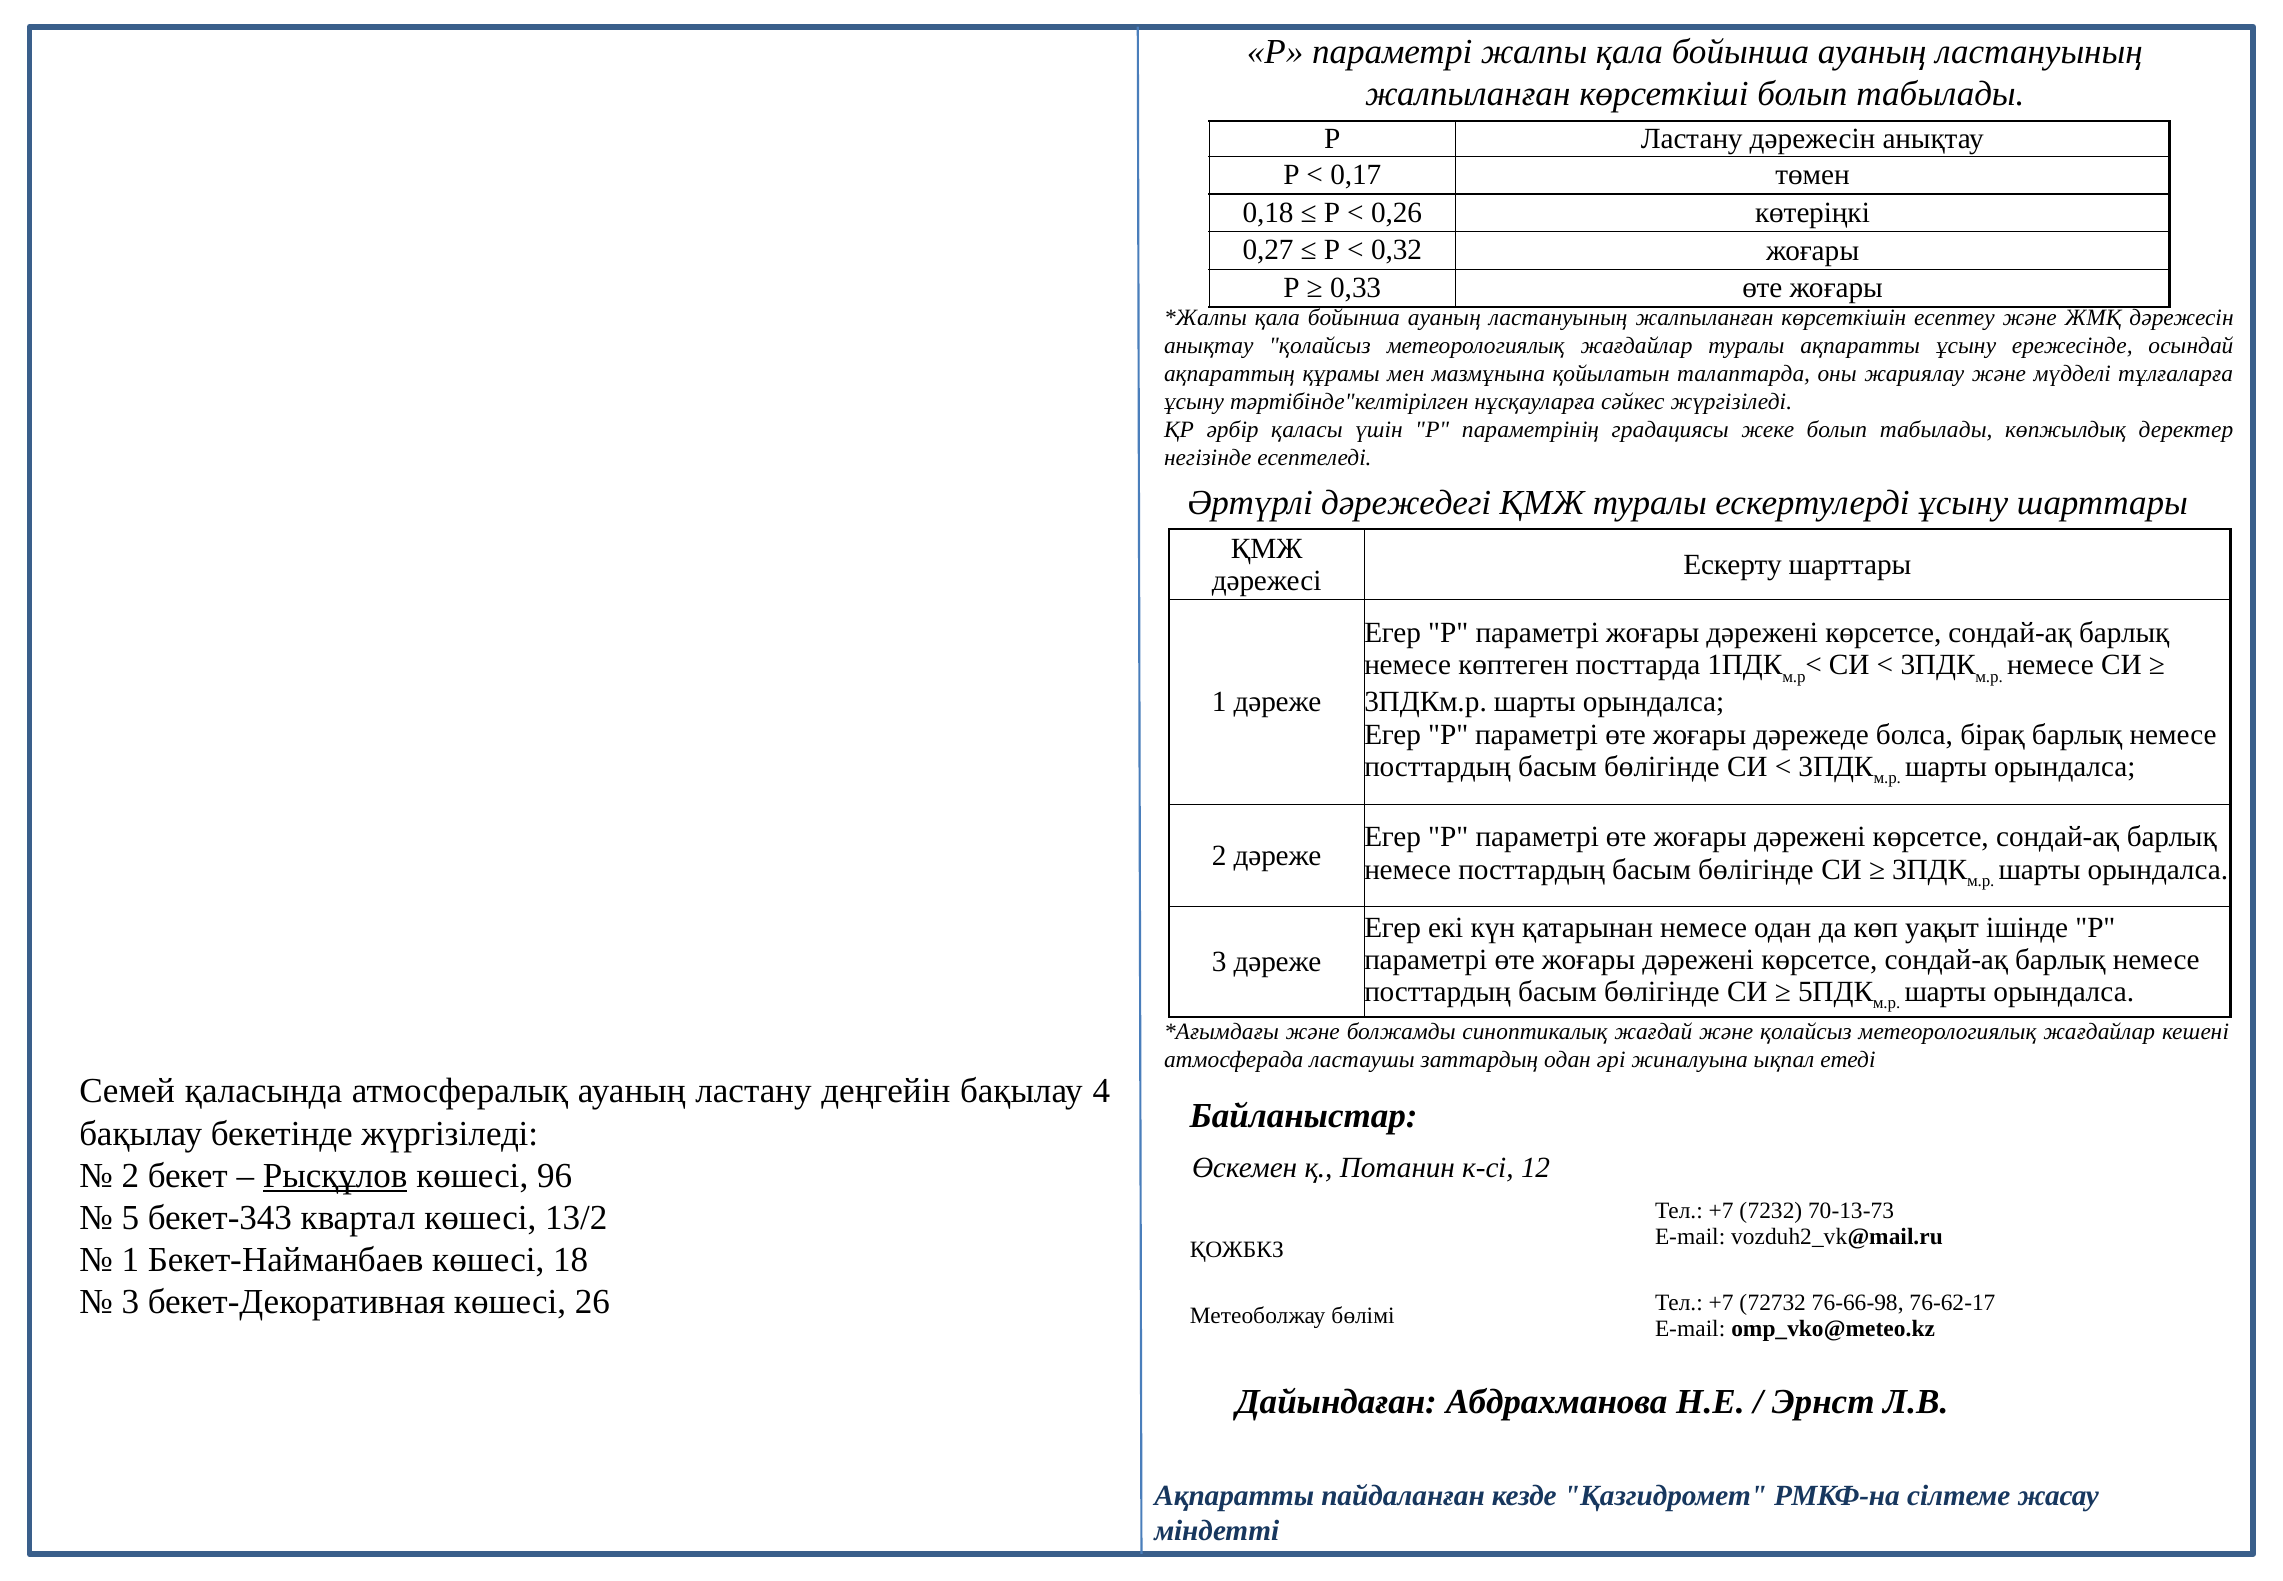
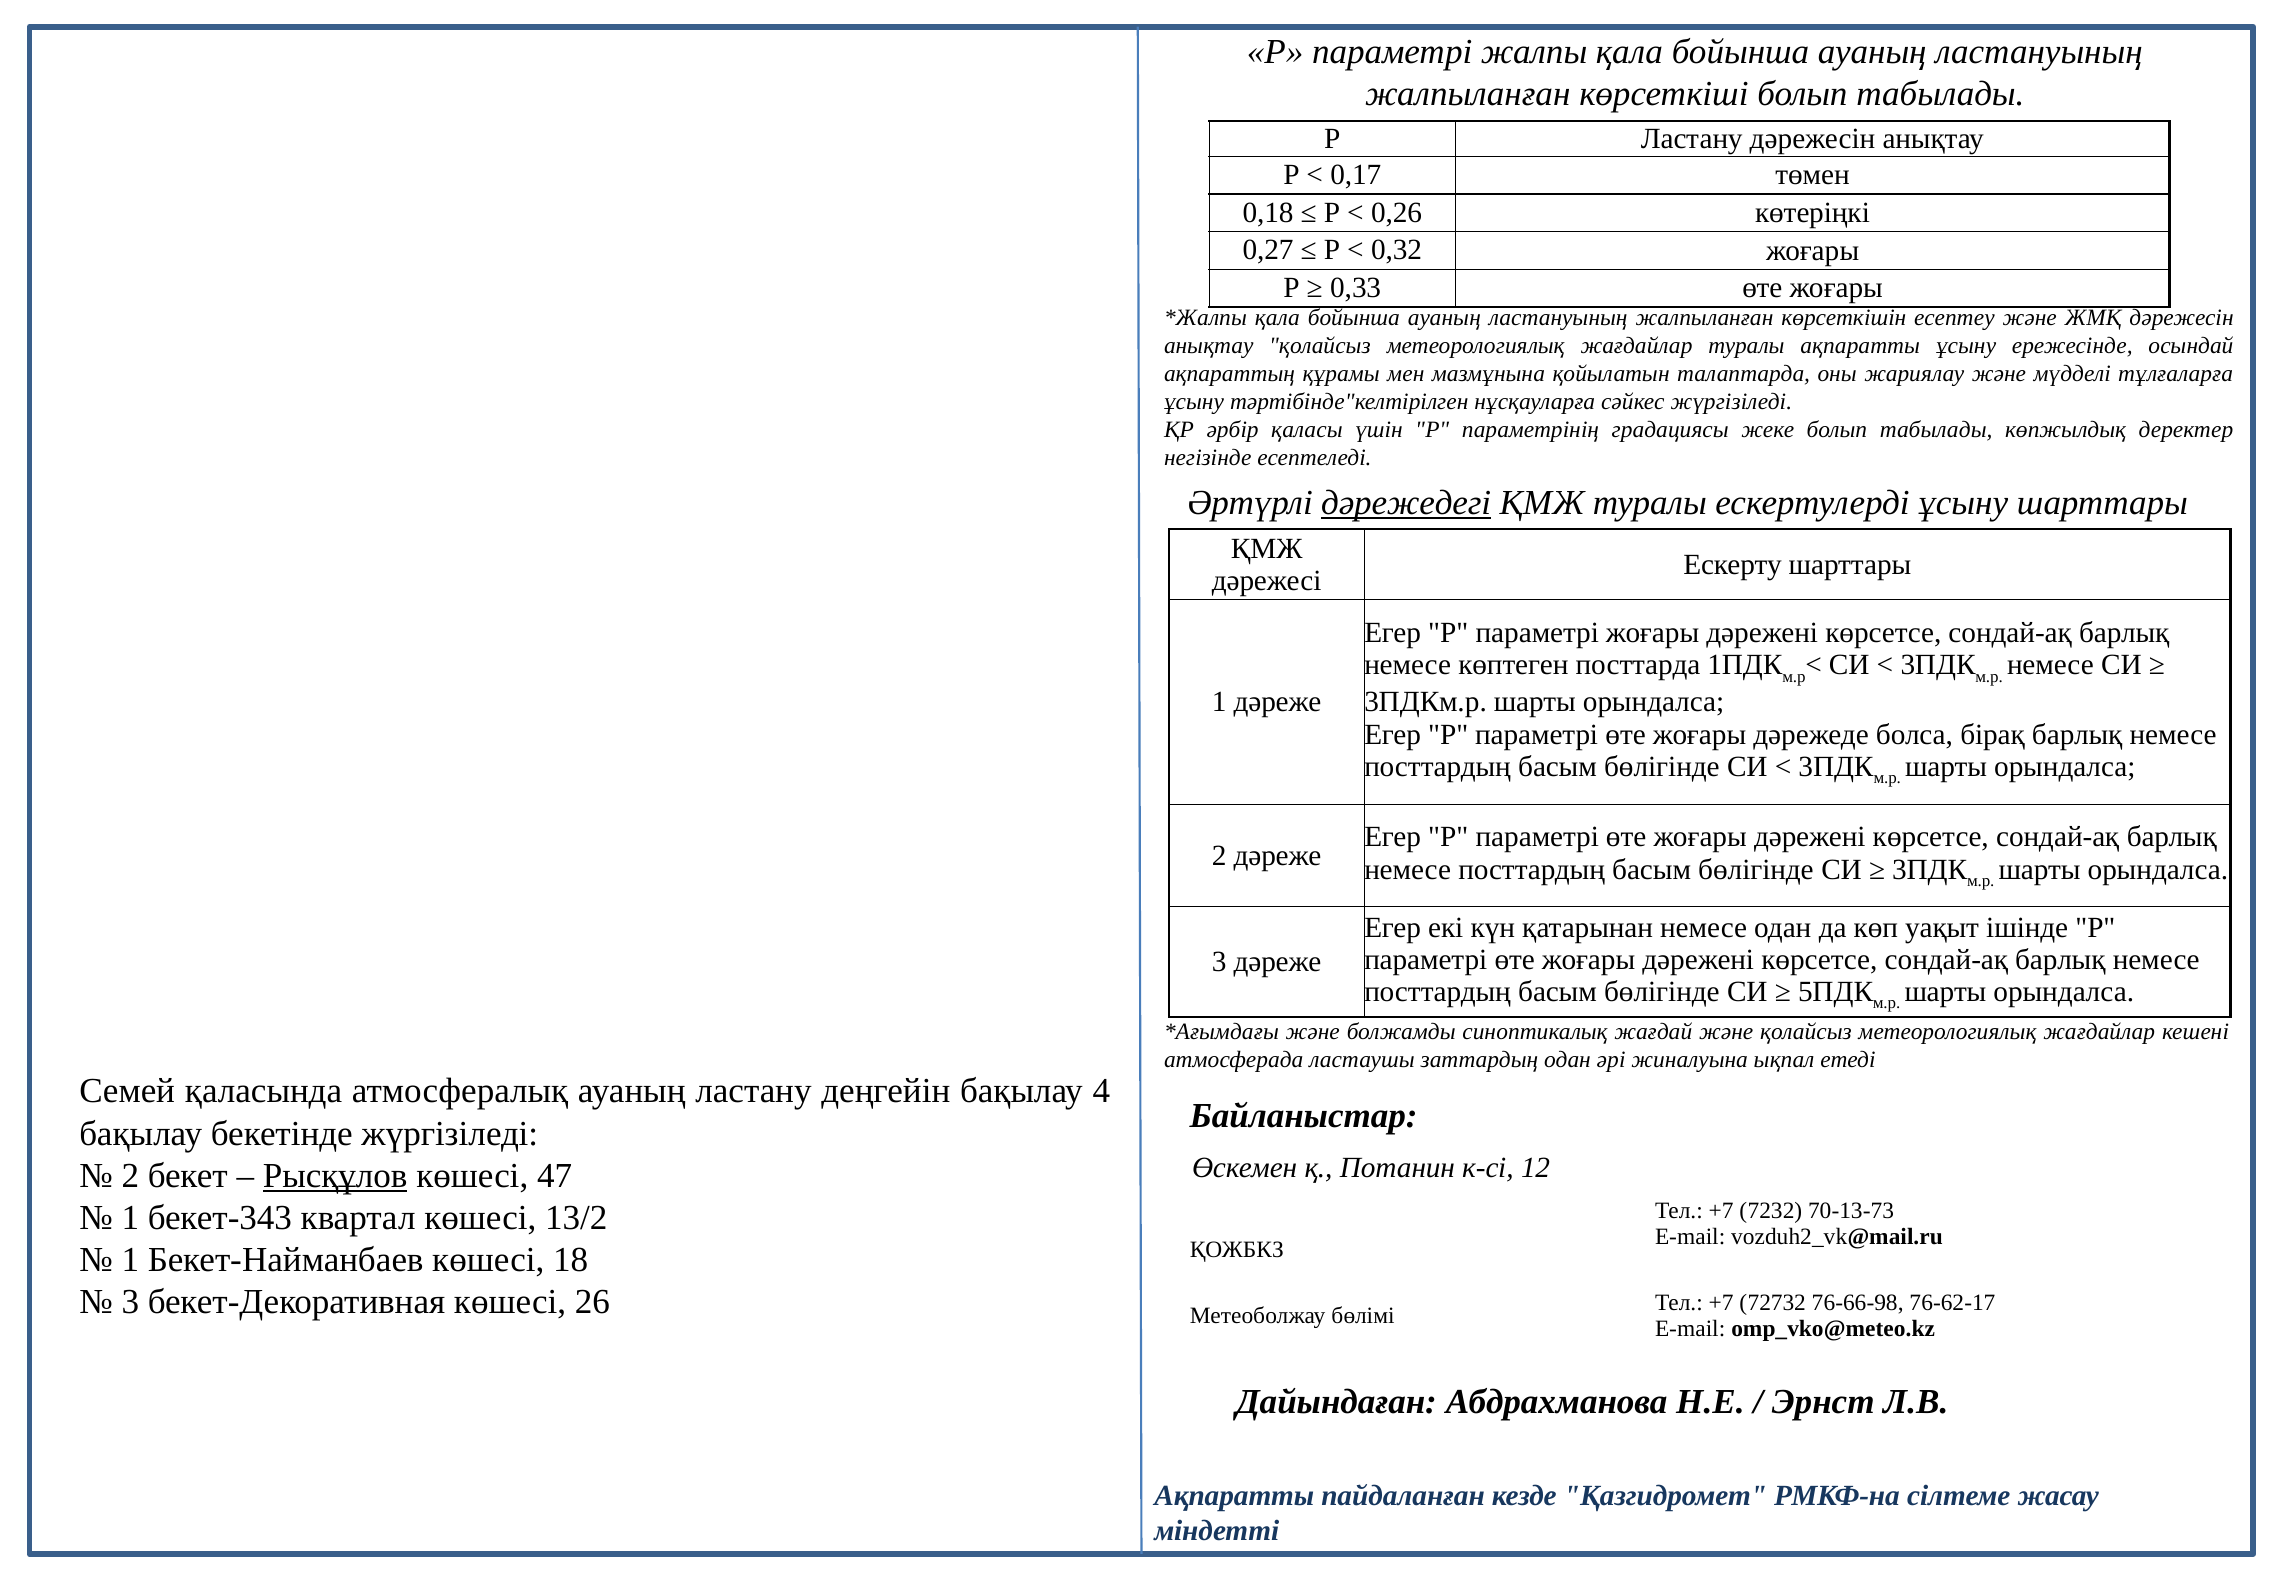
дәрежедегі underline: none -> present
96: 96 -> 47
5 at (130, 1217): 5 -> 1
